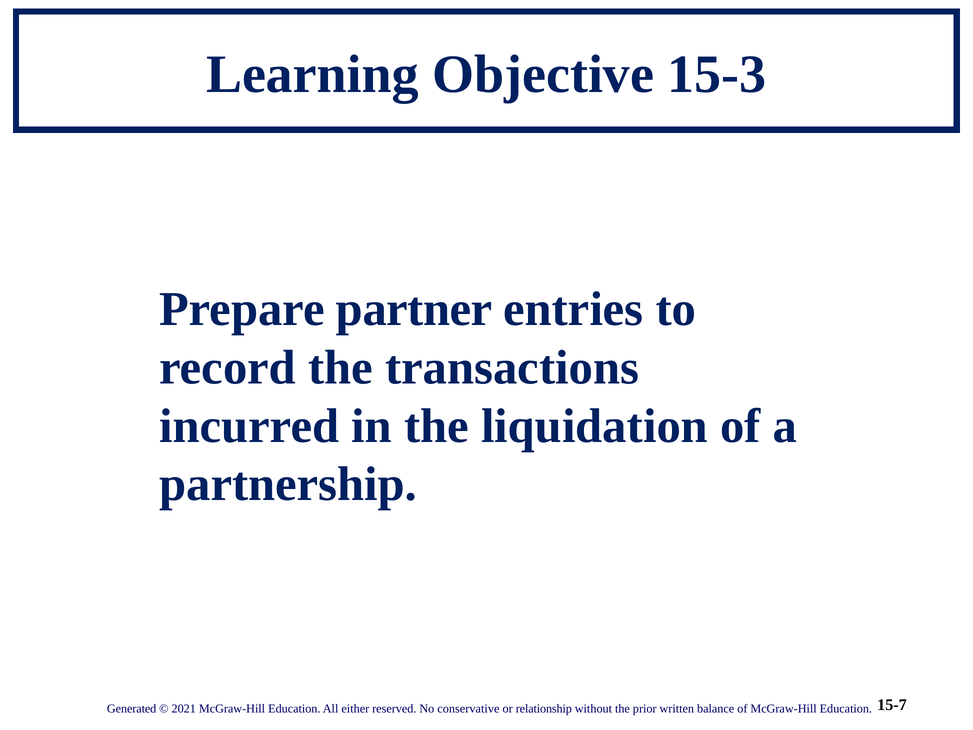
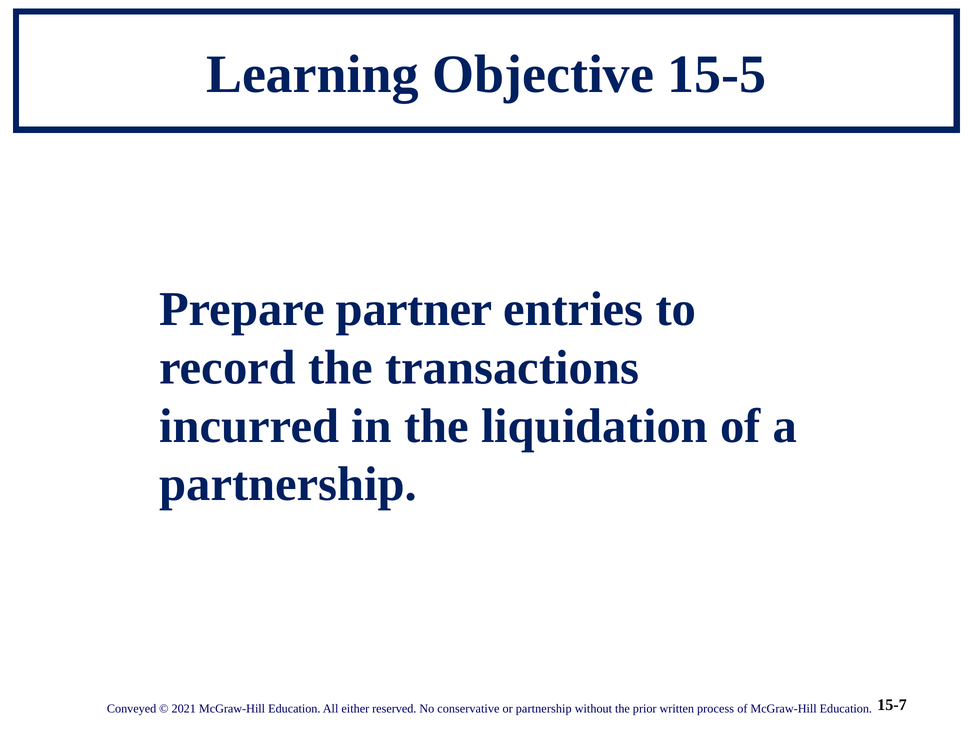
15-3: 15-3 -> 15-5
Generated: Generated -> Conveyed
or relationship: relationship -> partnership
balance: balance -> process
